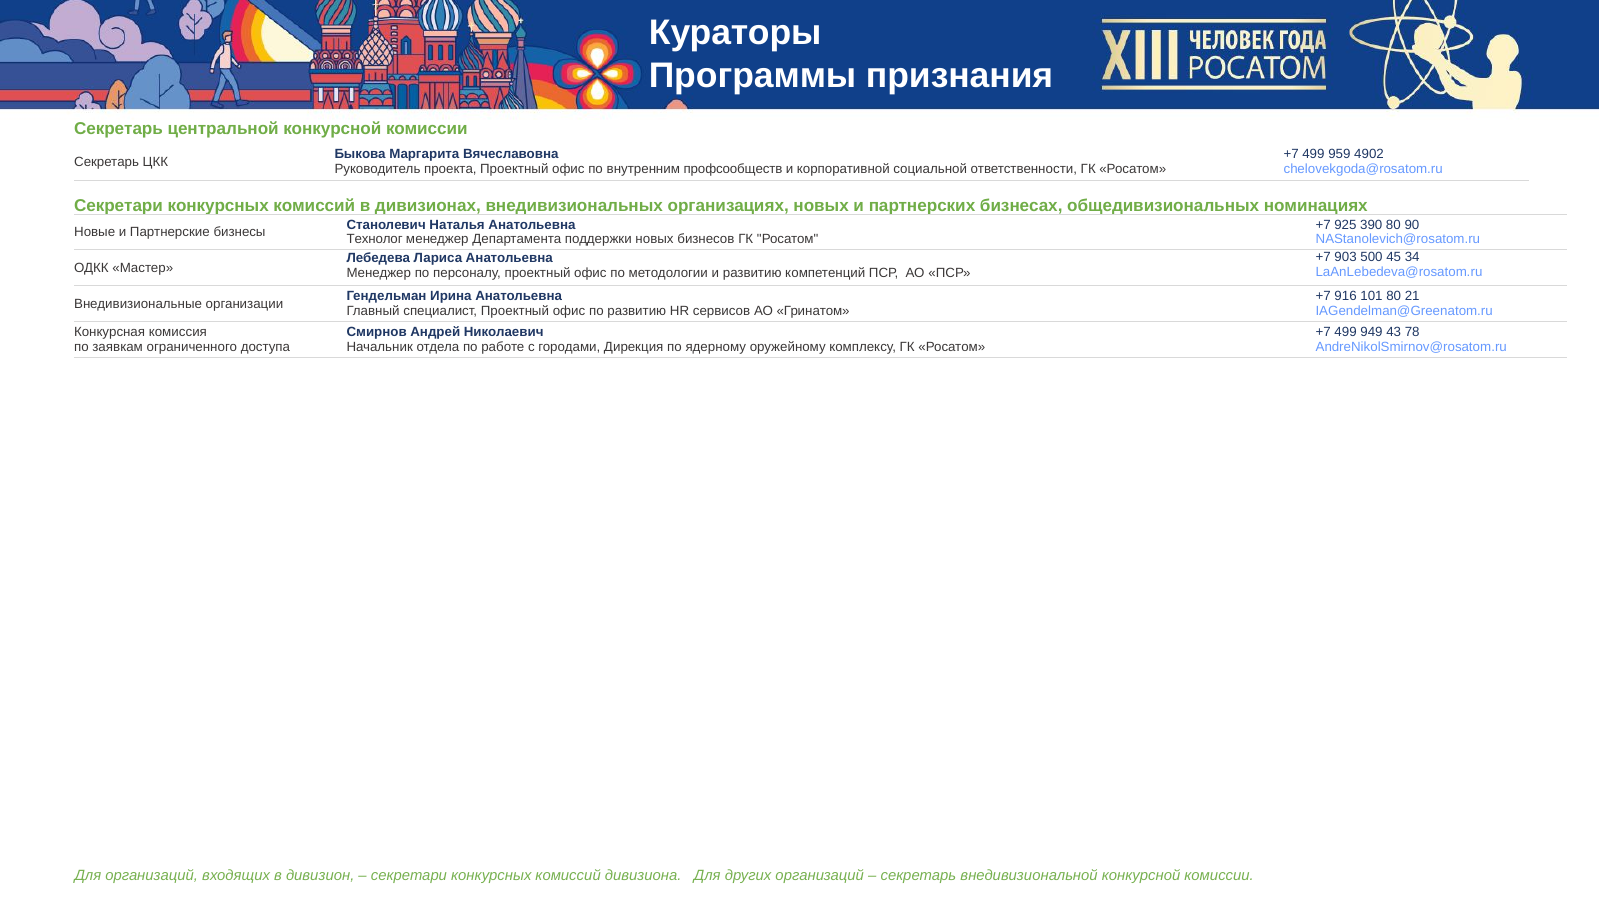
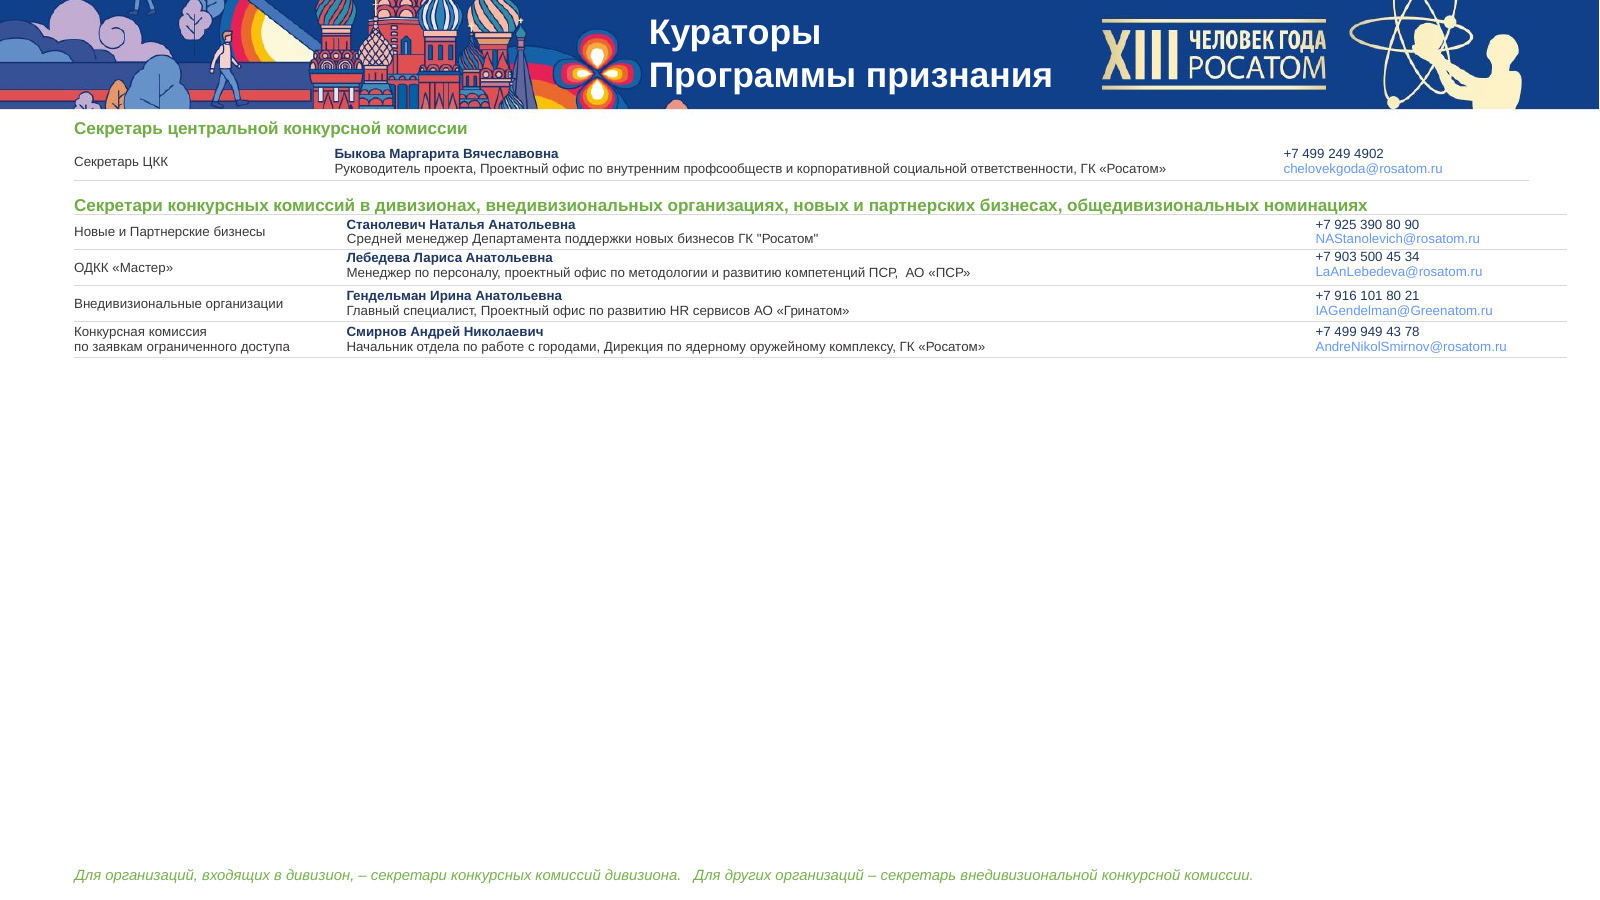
959: 959 -> 249
Технолог: Технолог -> Средней
